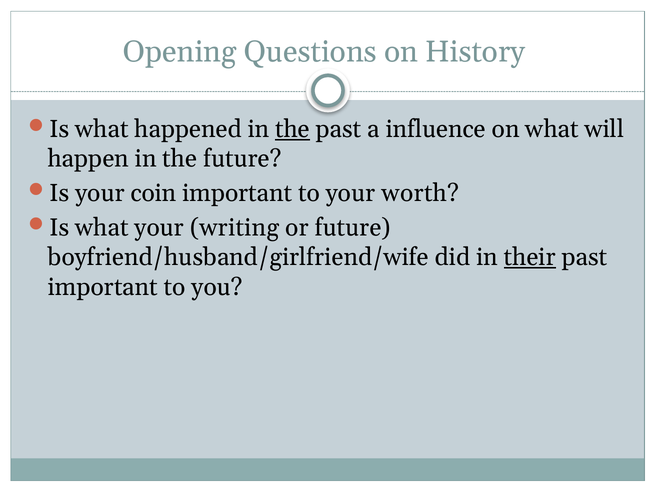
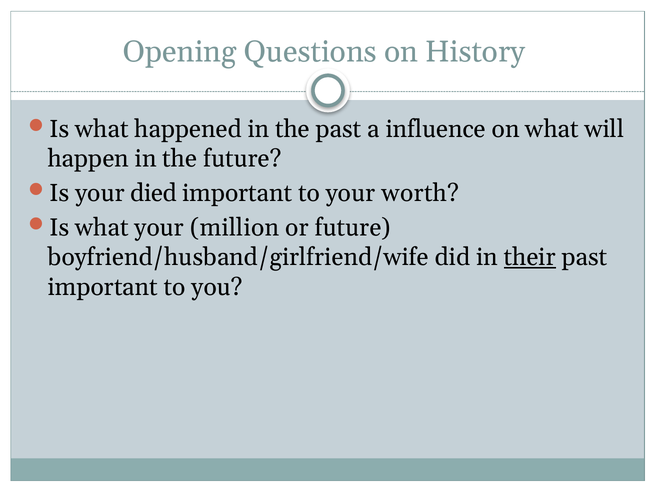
the at (292, 129) underline: present -> none
coin: coin -> died
writing: writing -> million
